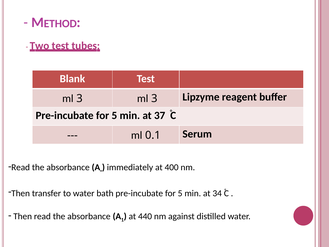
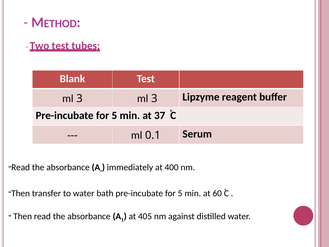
34: 34 -> 60
440: 440 -> 405
